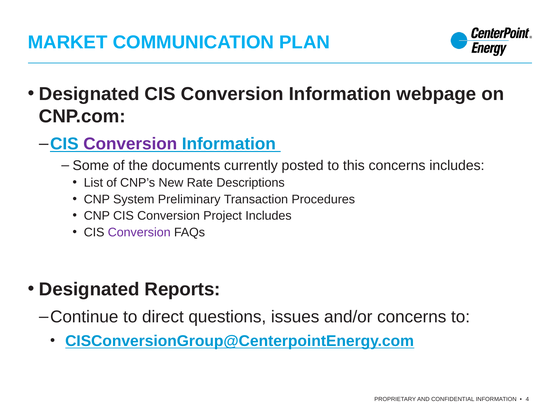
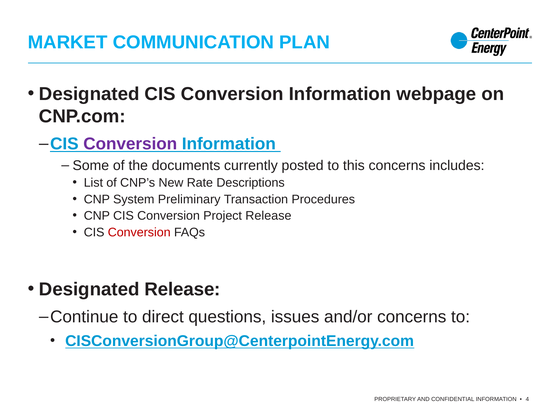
Project Includes: Includes -> Release
Conversion at (139, 232) colour: purple -> red
Designated Reports: Reports -> Release
